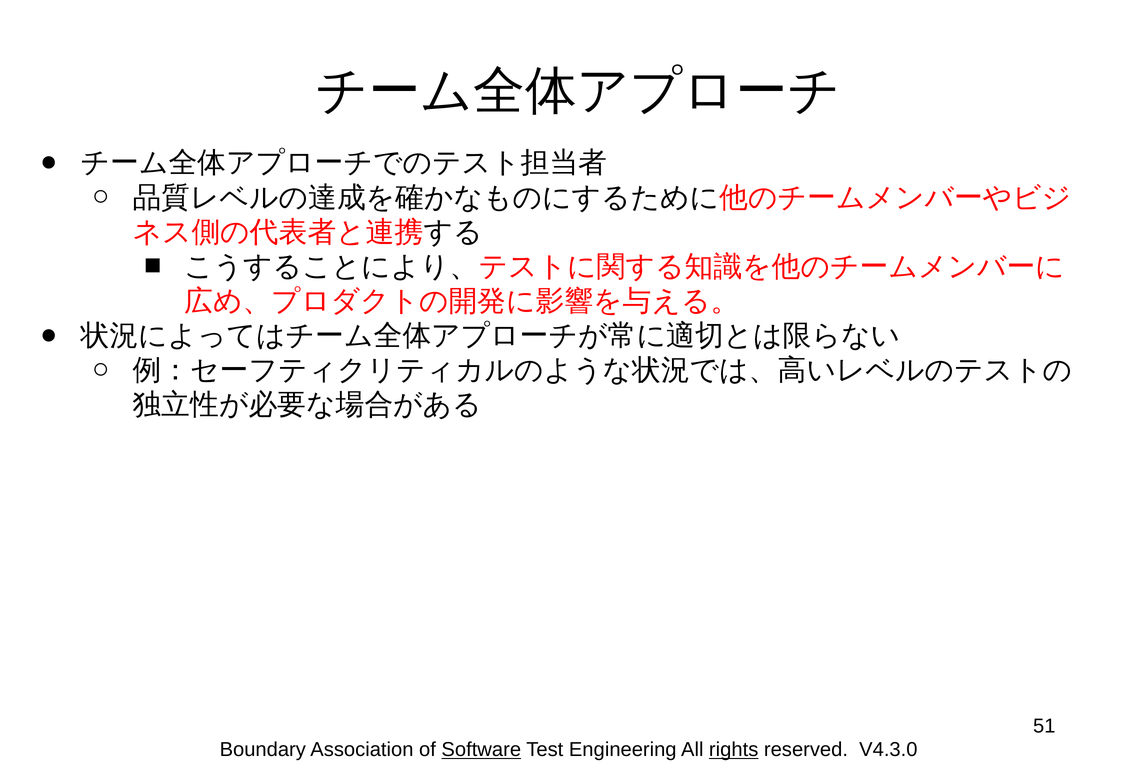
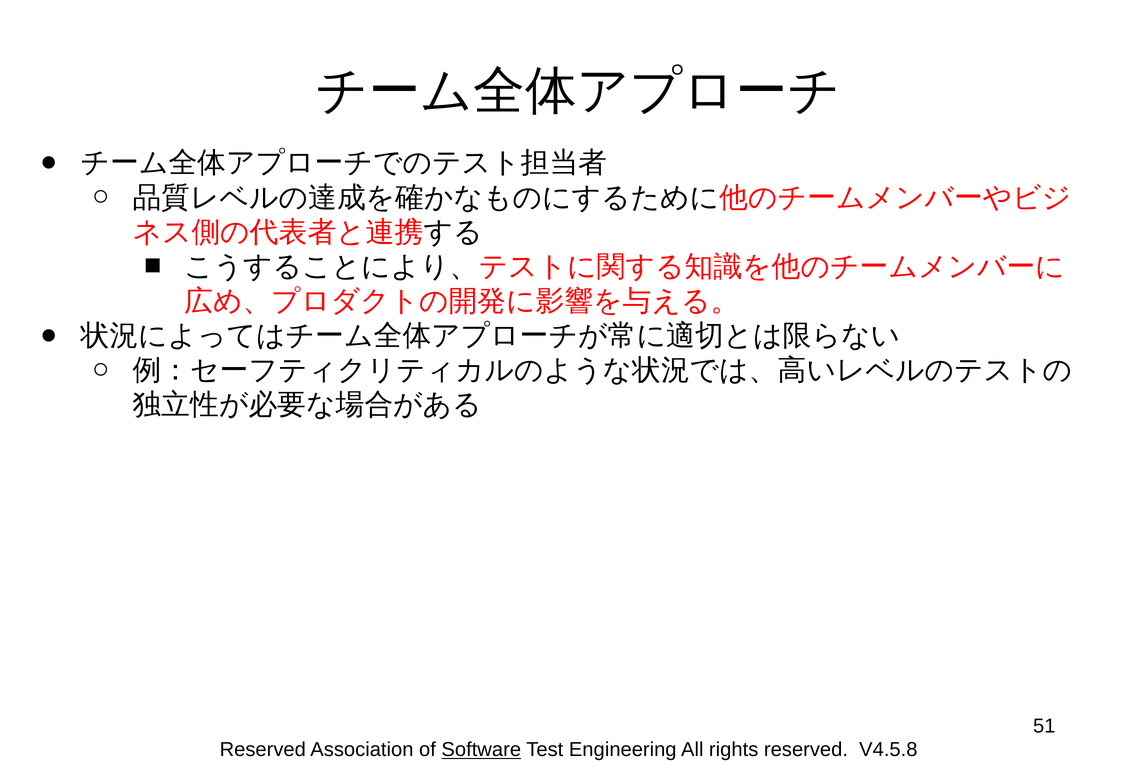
Boundary at (263, 750): Boundary -> Reserved
rights underline: present -> none
V4.3.0: V4.3.0 -> V4.5.8
